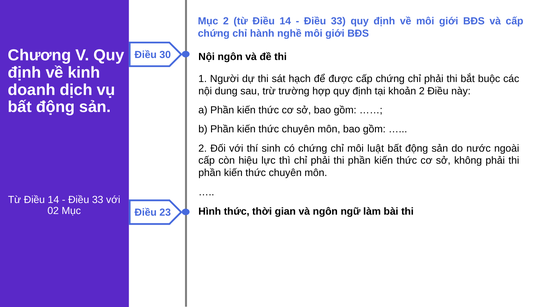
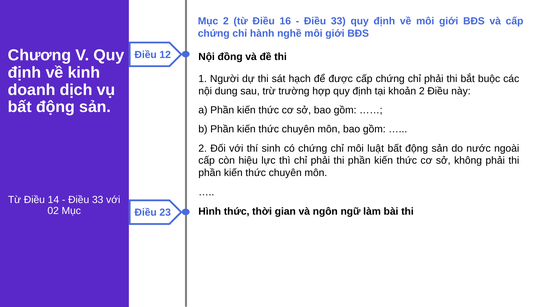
2 từ Điều 14: 14 -> 16
30: 30 -> 12
Nội ngôn: ngôn -> đồng
